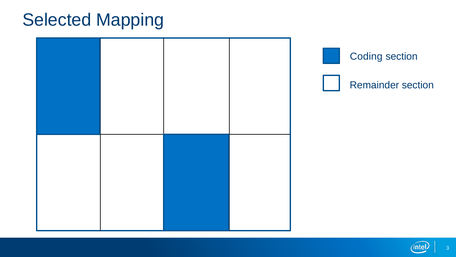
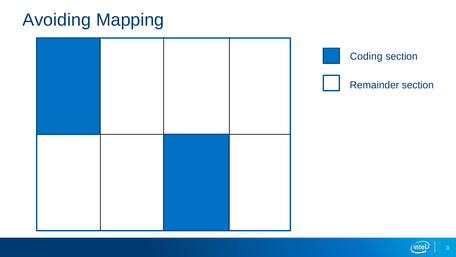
Selected: Selected -> Avoiding
